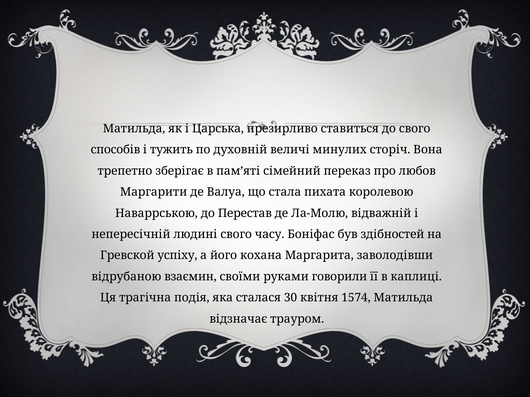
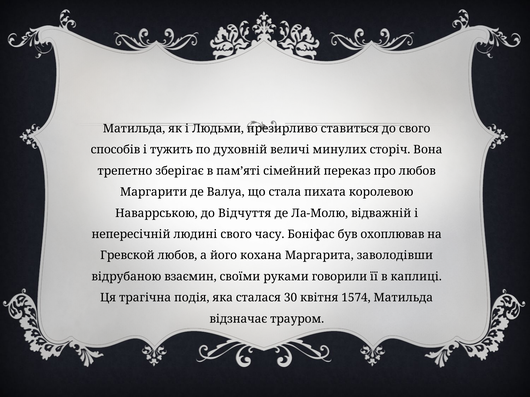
Царська: Царська -> Людьми
Перестав: Перестав -> Відчуття
здібностей: здібностей -> охоплював
Гревской успіху: успіху -> любов
